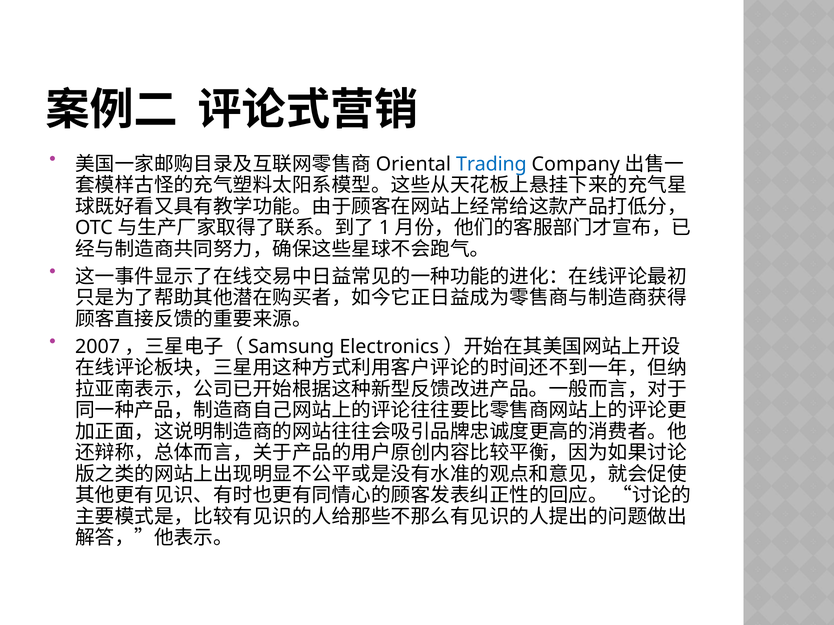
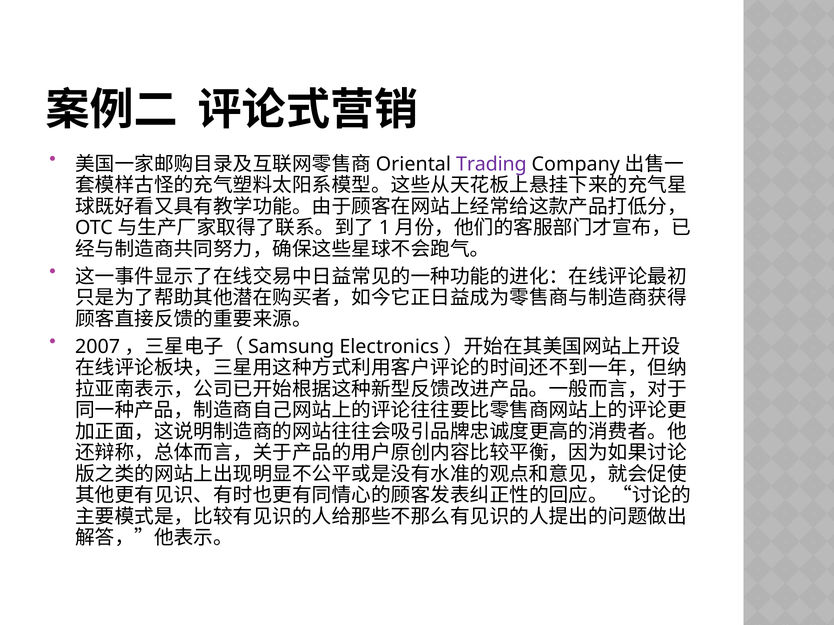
Trading colour: blue -> purple
